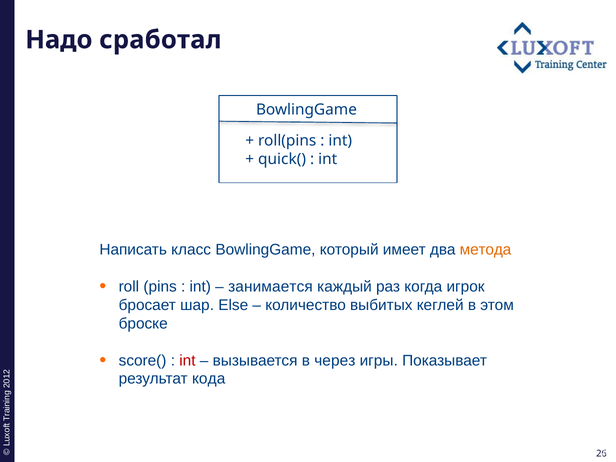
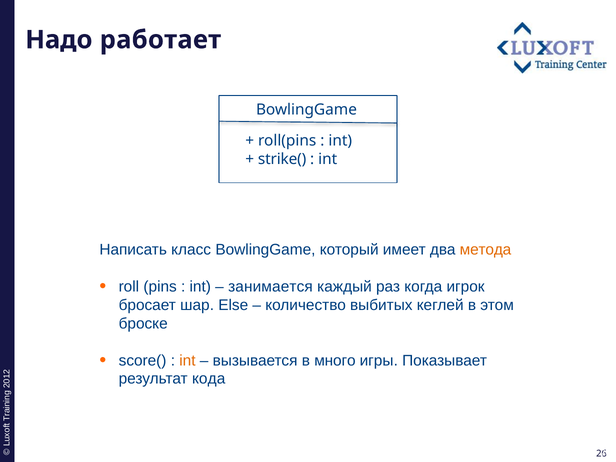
сработал: сработал -> работает
quick(: quick( -> strike(
int at (187, 360) colour: red -> orange
через: через -> много
